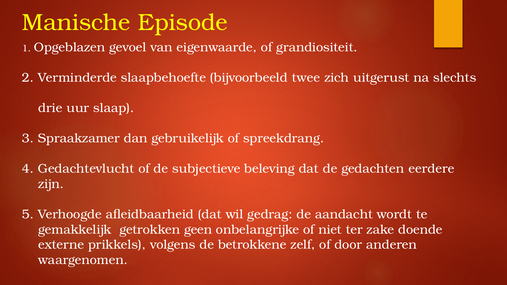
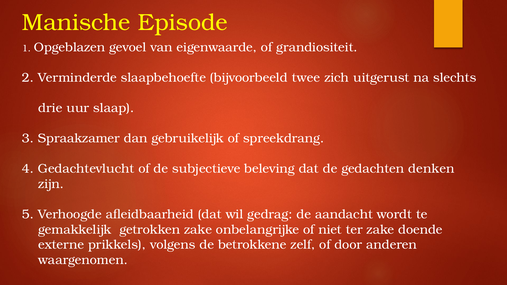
eerdere: eerdere -> denken
getrokken geen: geen -> zake
